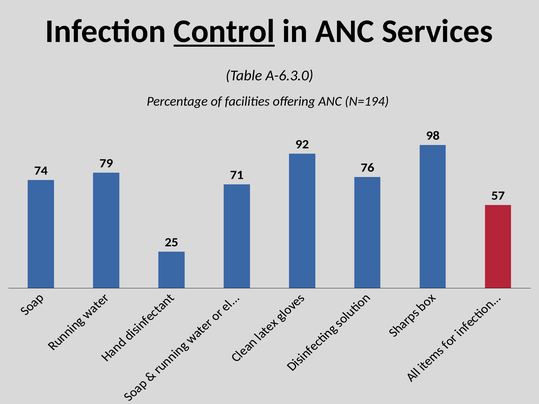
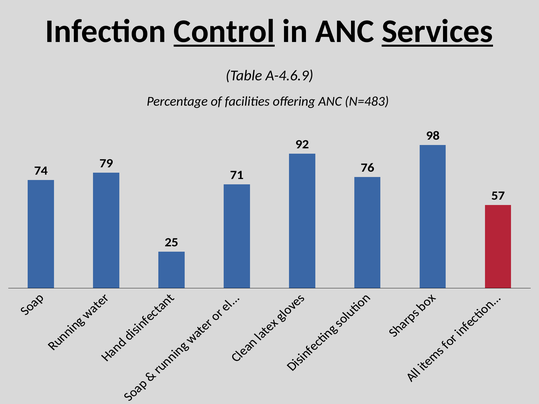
Services underline: none -> present
A-6.3.0: A-6.3.0 -> A-4.6.9
N=194: N=194 -> N=483
